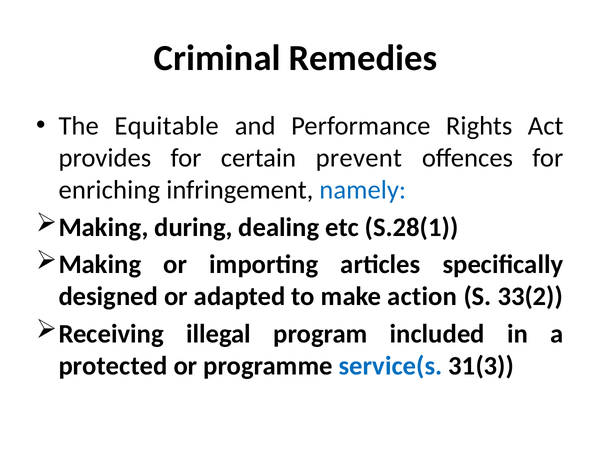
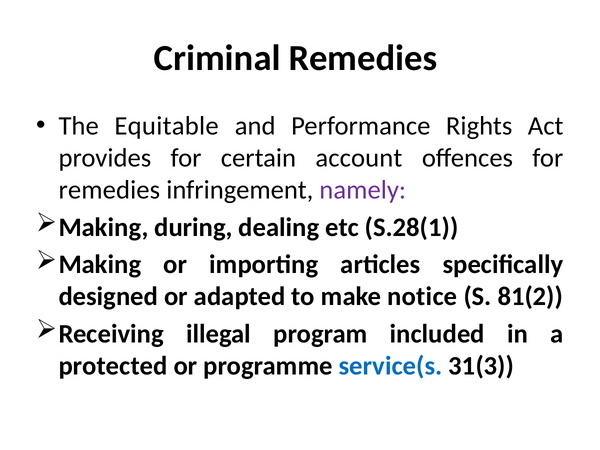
prevent: prevent -> account
enriching at (109, 190): enriching -> remedies
namely colour: blue -> purple
action: action -> notice
33(2: 33(2 -> 81(2
